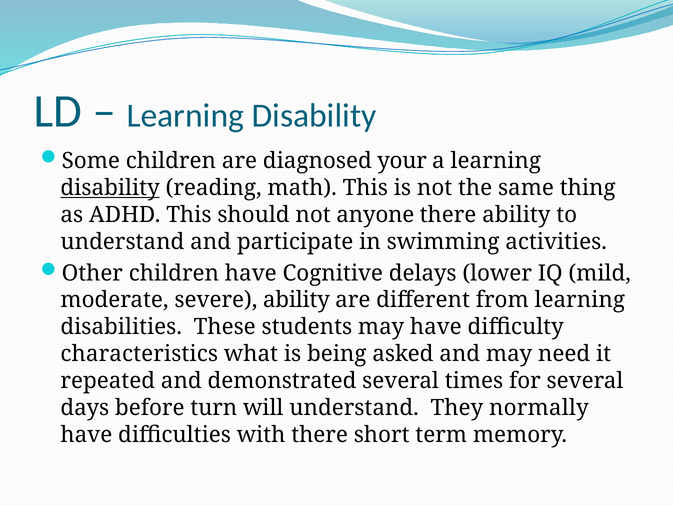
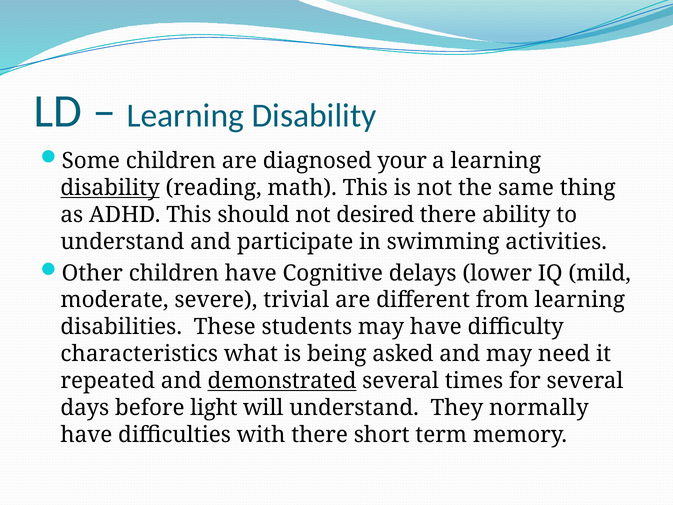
anyone: anyone -> desired
severe ability: ability -> trivial
demonstrated underline: none -> present
turn: turn -> light
